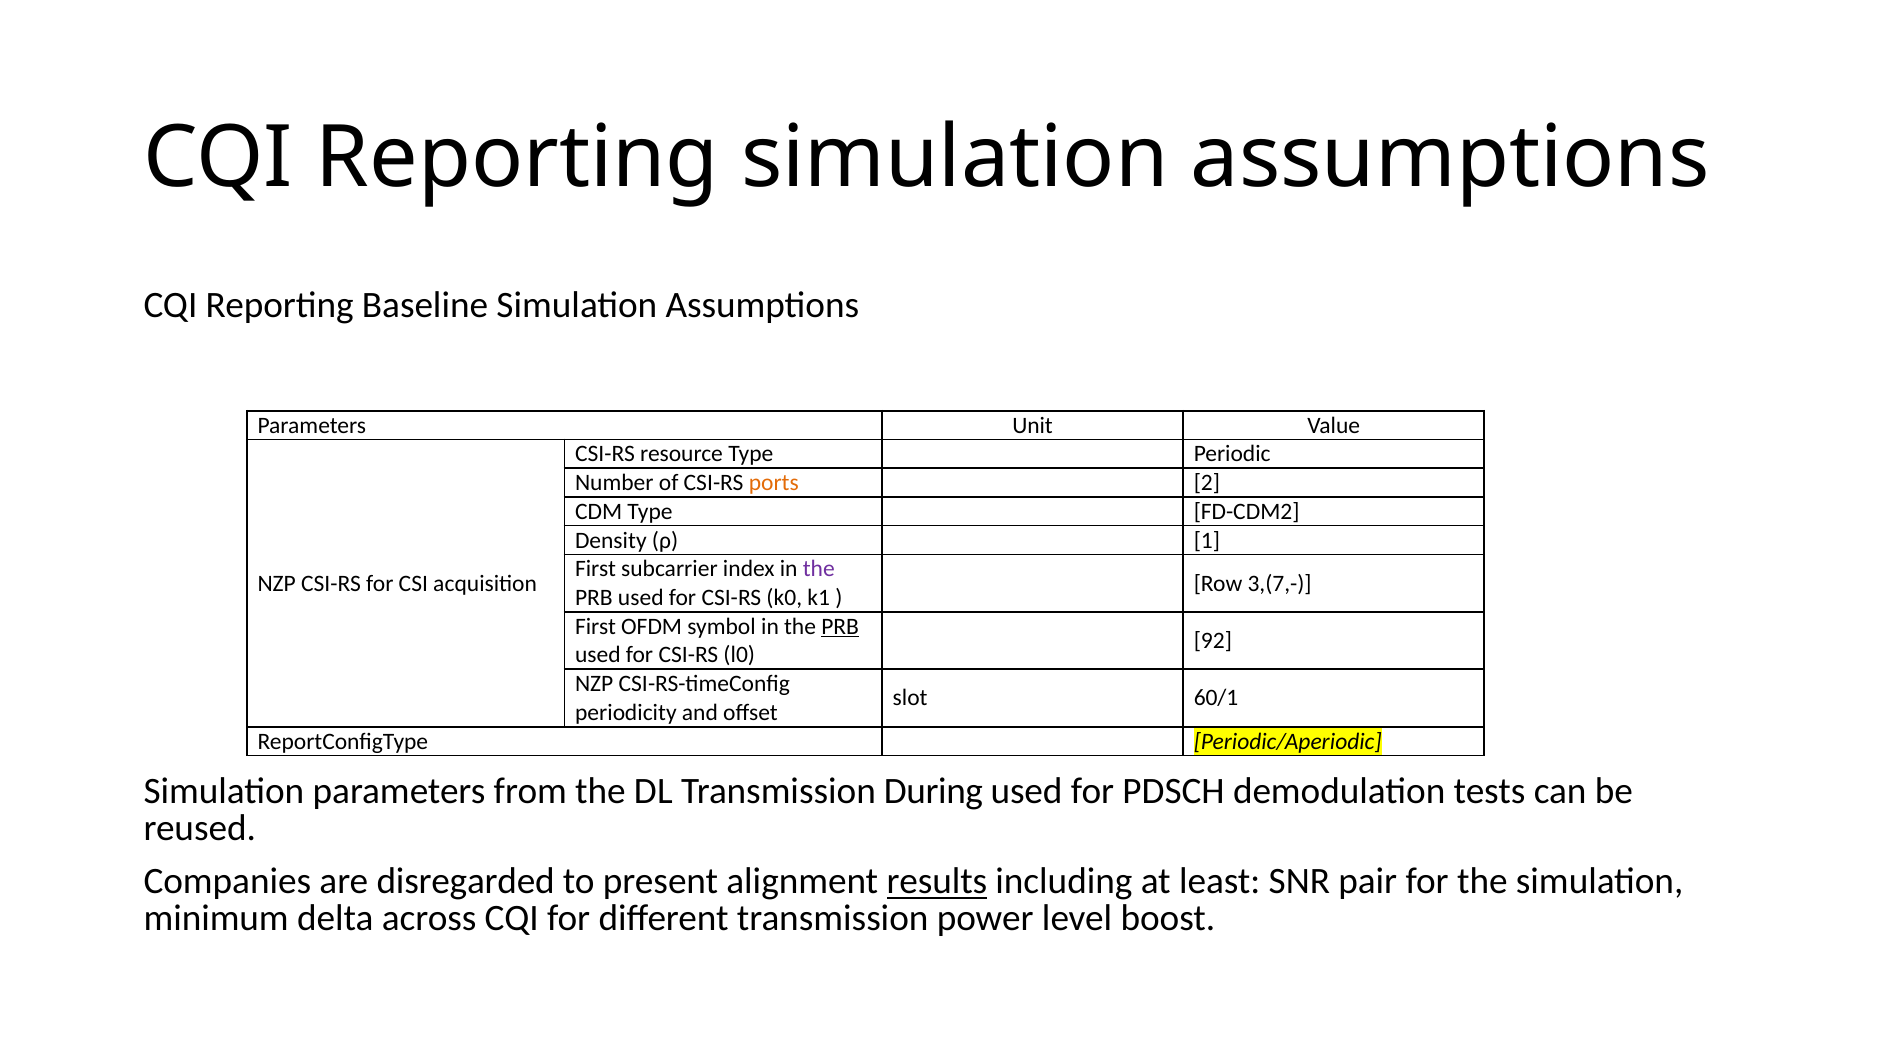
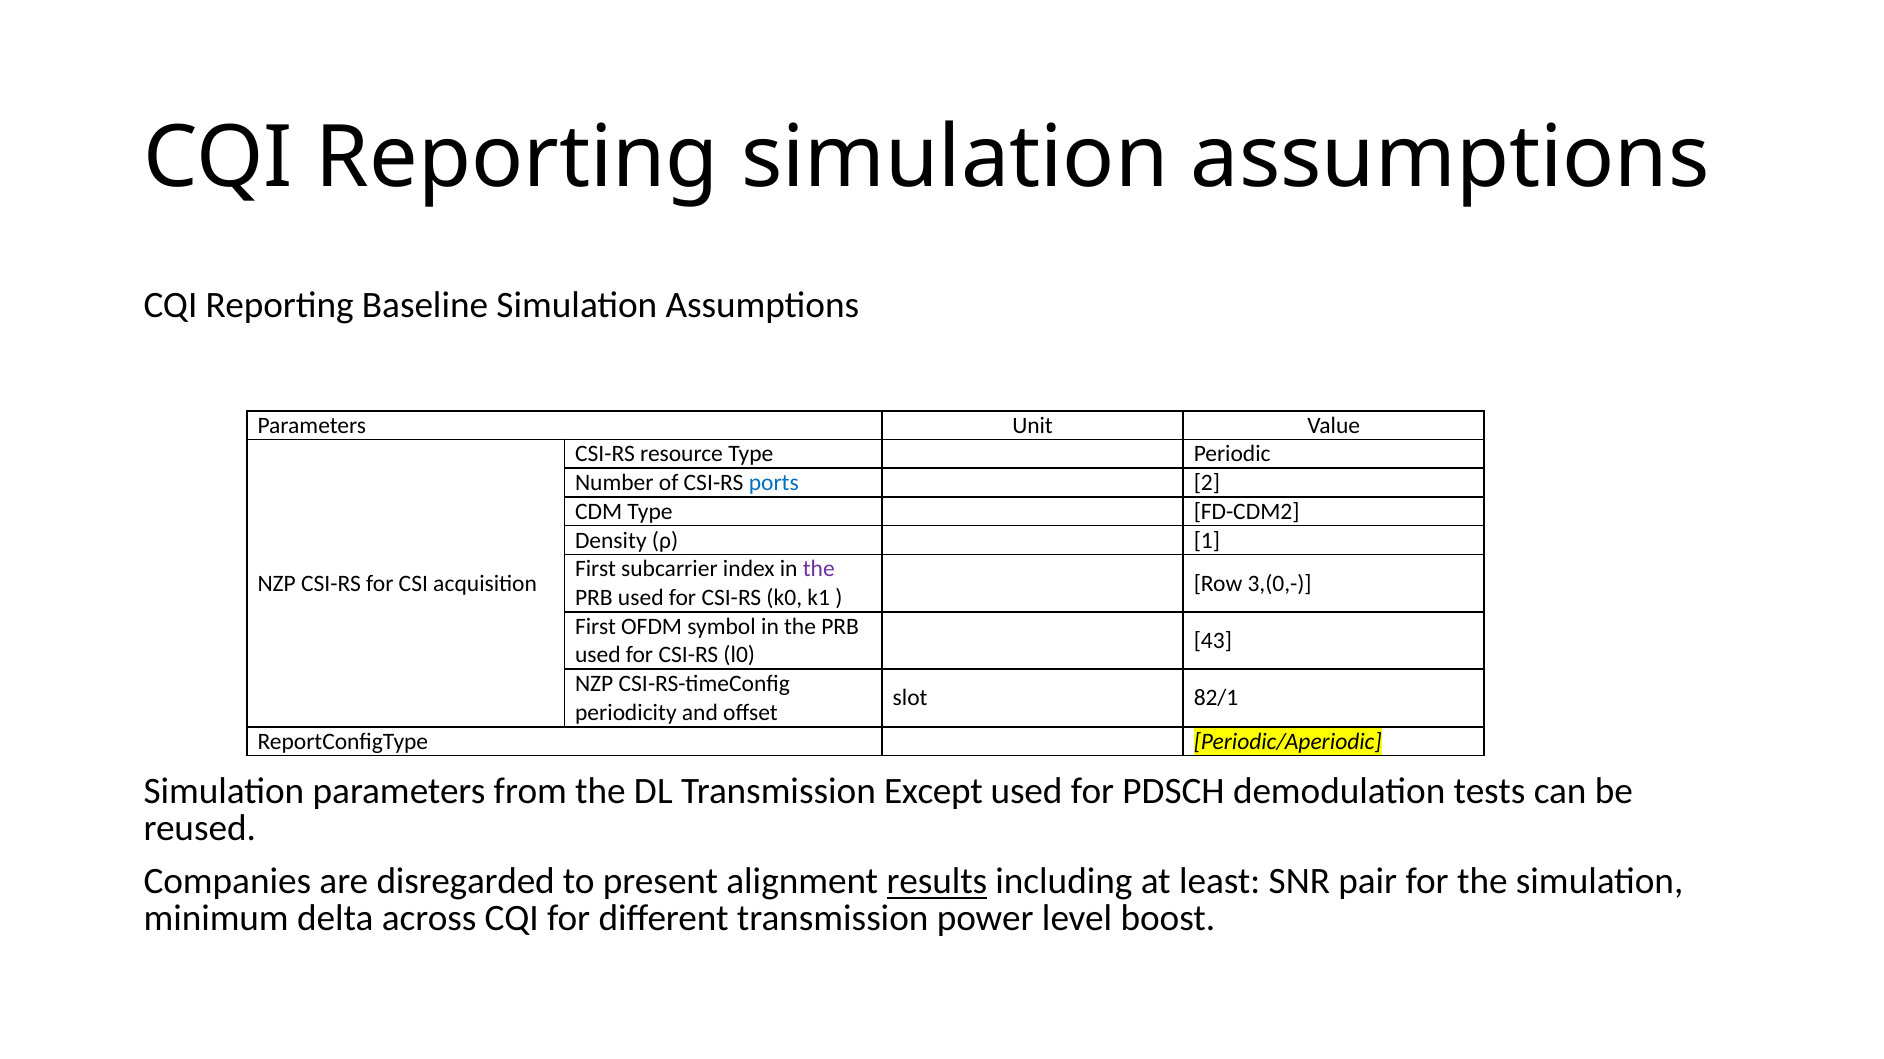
ports colour: orange -> blue
3,(7,-: 3,(7,- -> 3,(0,-
PRB at (840, 627) underline: present -> none
92: 92 -> 43
60/1: 60/1 -> 82/1
During: During -> Except
